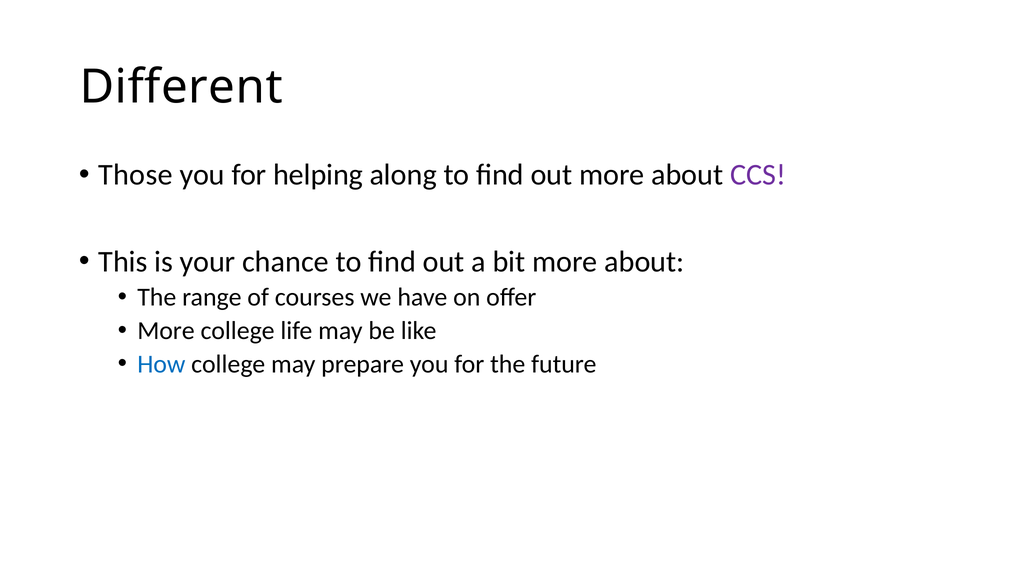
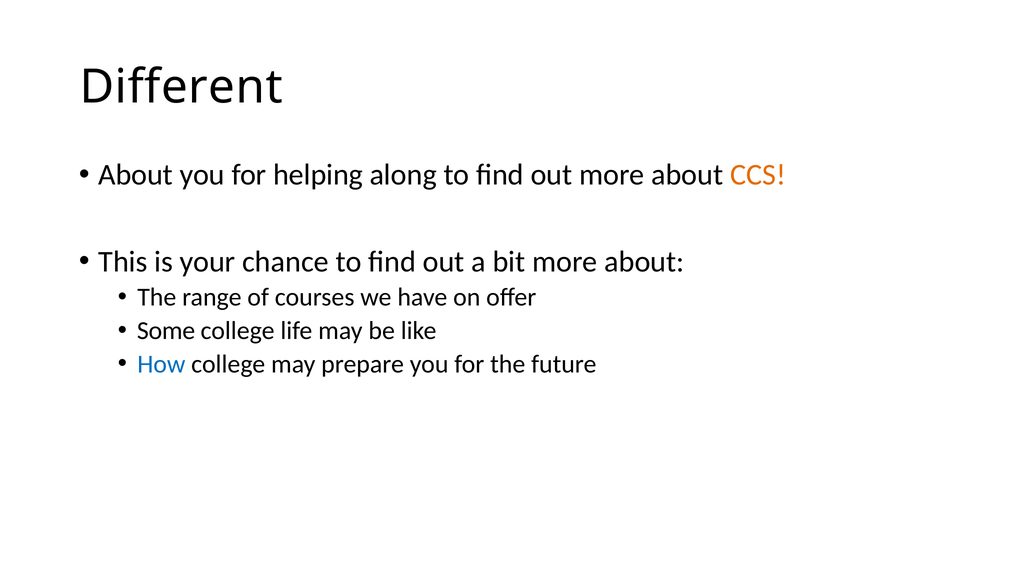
Those at (136, 175): Those -> About
CCS colour: purple -> orange
More at (166, 331): More -> Some
